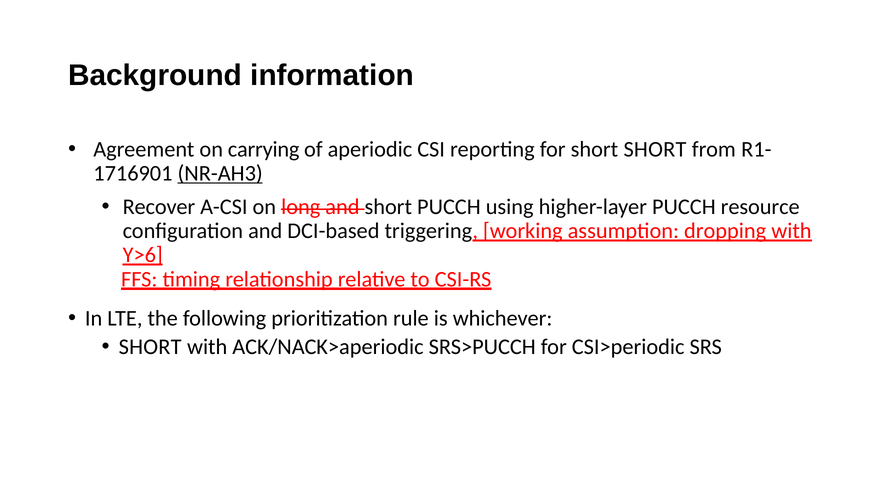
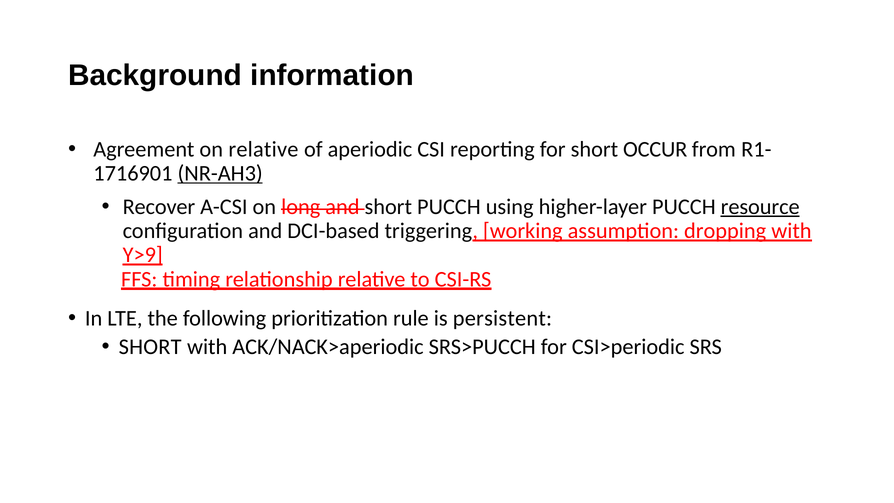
on carrying: carrying -> relative
short SHORT: SHORT -> OCCUR
resource underline: none -> present
Y>6: Y>6 -> Y>9
whichever: whichever -> persistent
